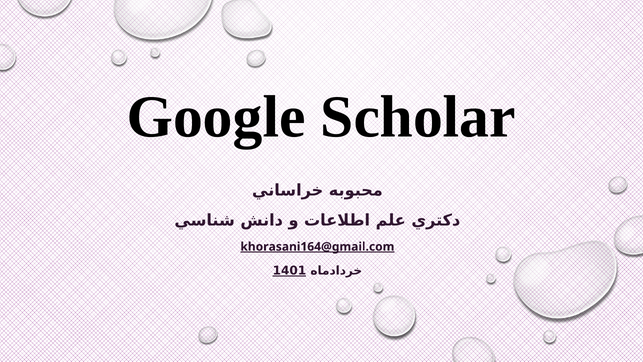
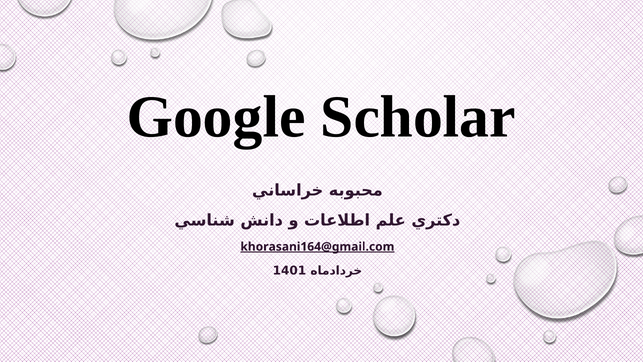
1401 underline: present -> none
